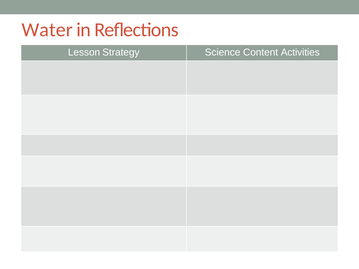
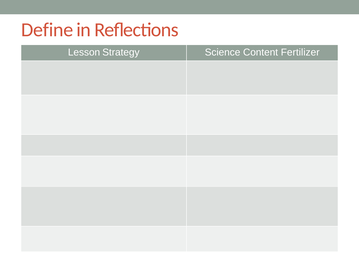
Water: Water -> Define
Activities: Activities -> Fertilizer
